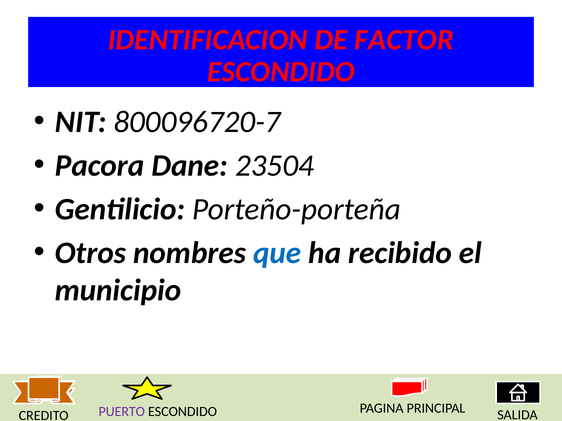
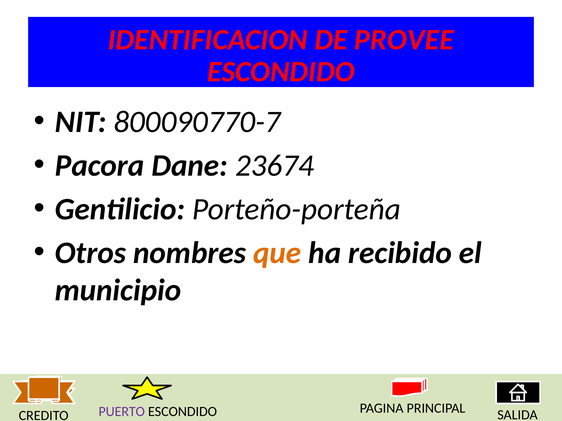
FACTOR: FACTOR -> PROVEE
800096720-7: 800096720-7 -> 800090770-7
23504: 23504 -> 23674
que colour: blue -> orange
